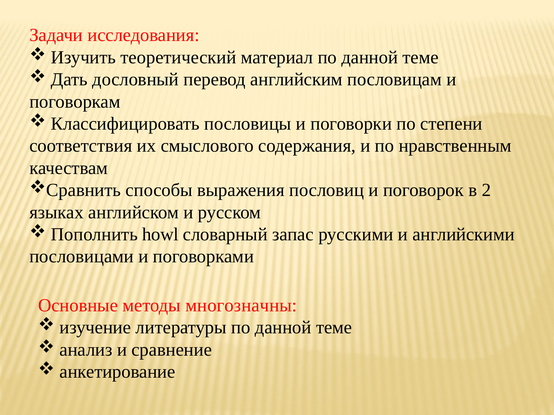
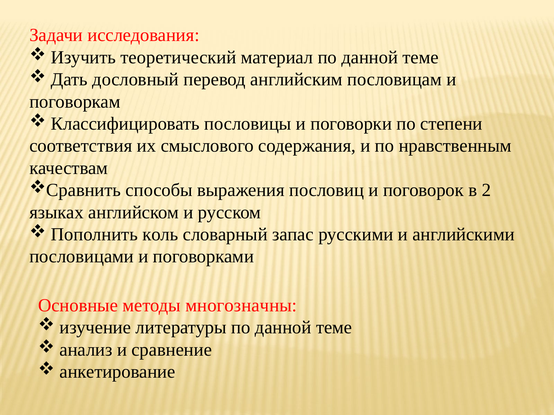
howl: howl -> коль
